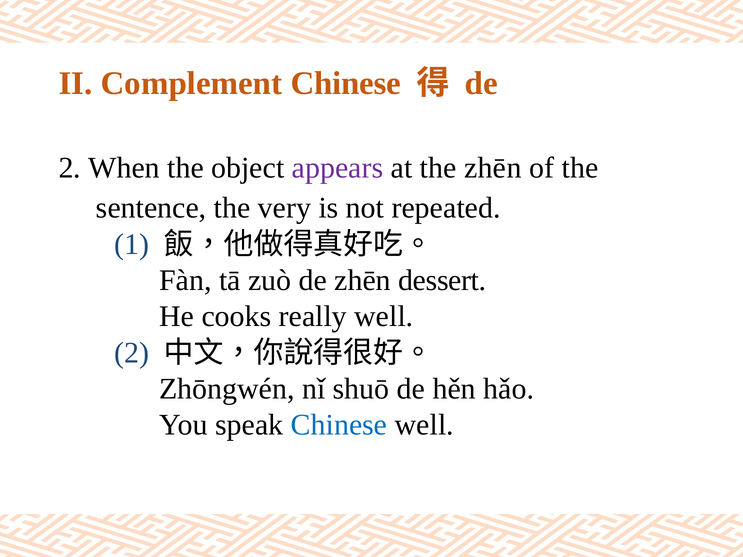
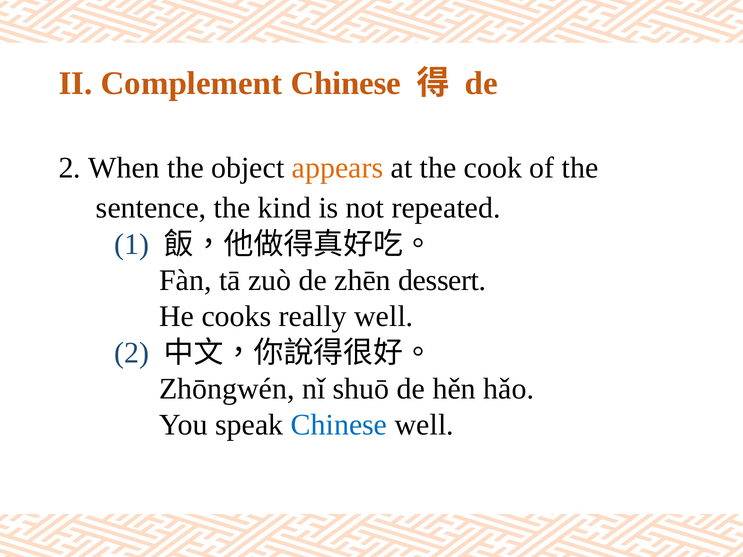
appears colour: purple -> orange
the zhēn: zhēn -> cook
very: very -> kind
